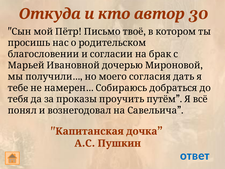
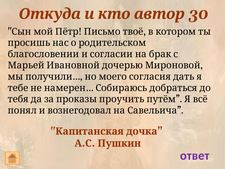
ответ colour: blue -> purple
